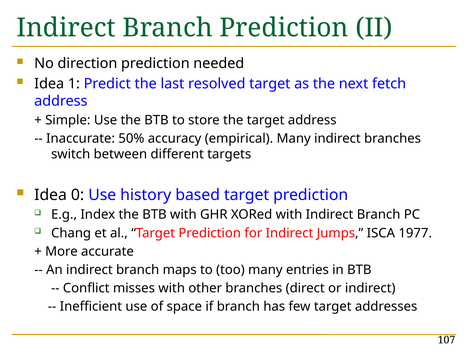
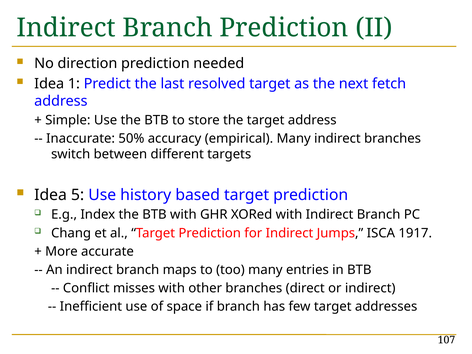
0: 0 -> 5
1977: 1977 -> 1917
